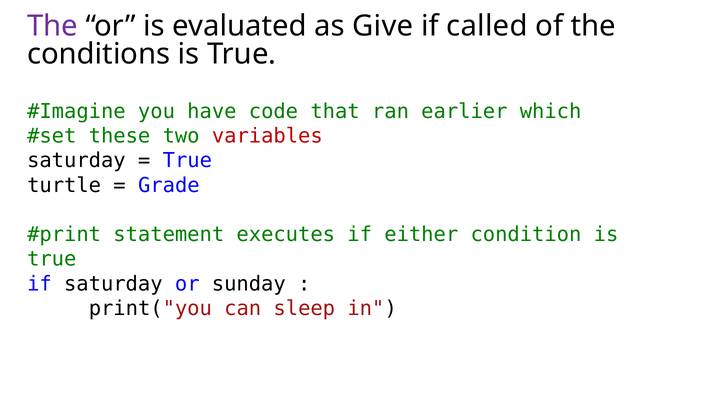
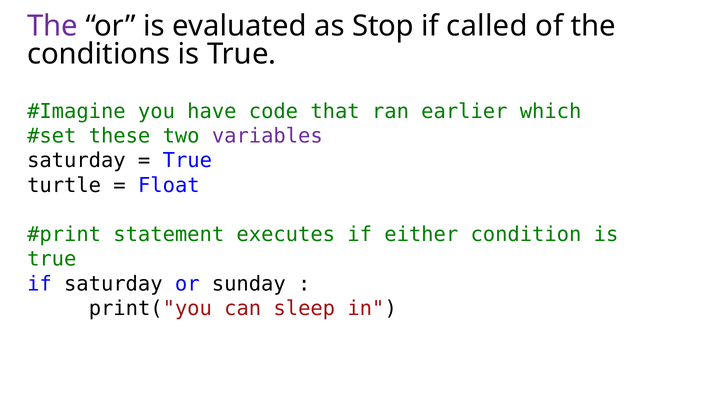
Give: Give -> Stop
variables colour: red -> purple
Grade: Grade -> Float
